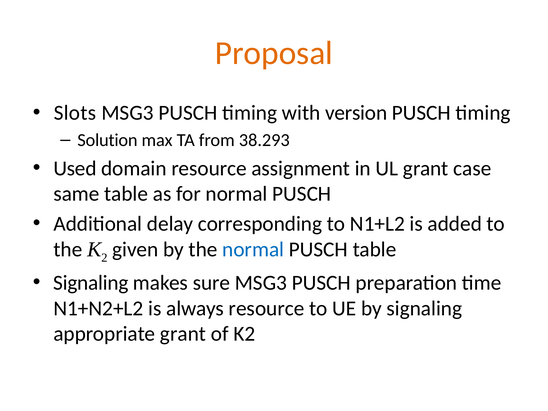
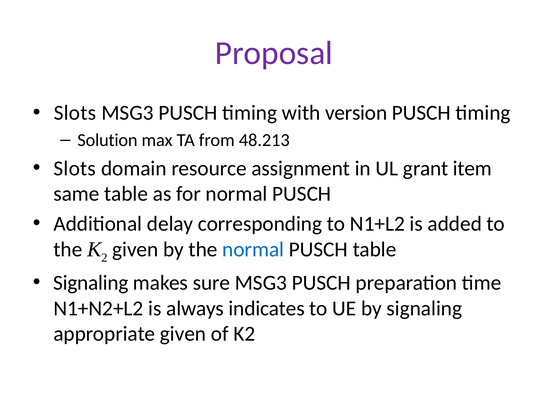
Proposal colour: orange -> purple
38.293: 38.293 -> 48.213
Used at (75, 168): Used -> Slots
case: case -> item
always resource: resource -> indicates
appropriate grant: grant -> given
